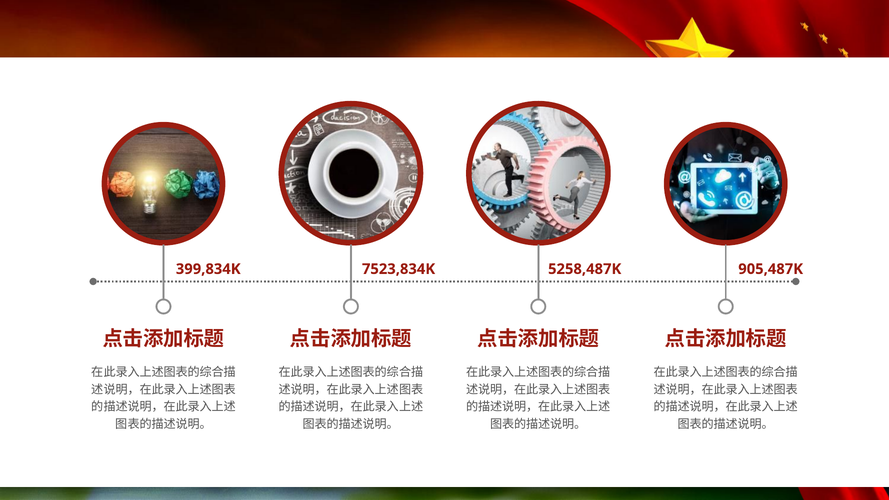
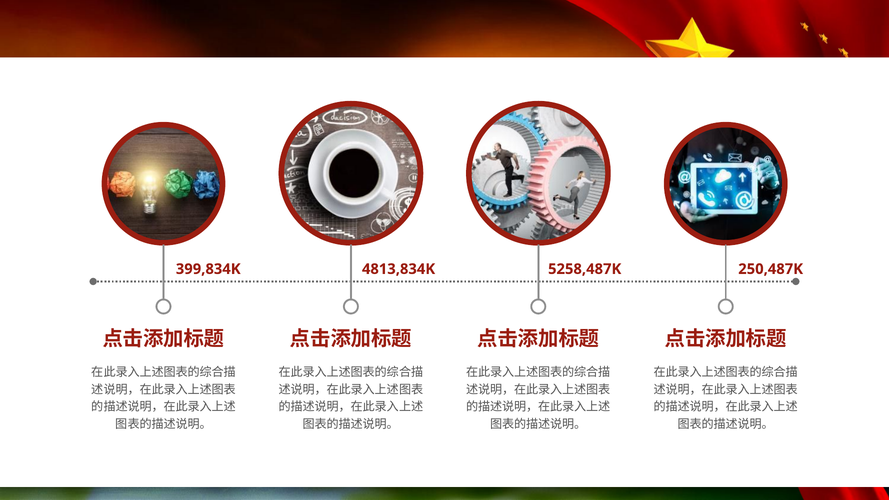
7523,834K: 7523,834K -> 4813,834K
905,487K: 905,487K -> 250,487K
